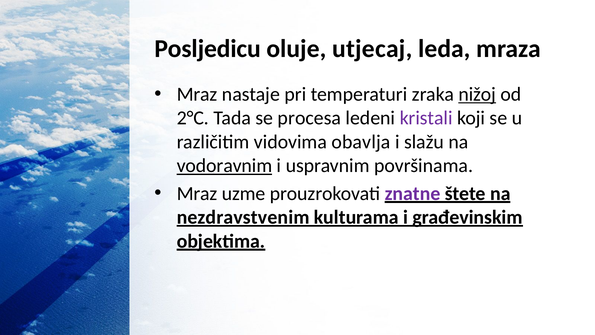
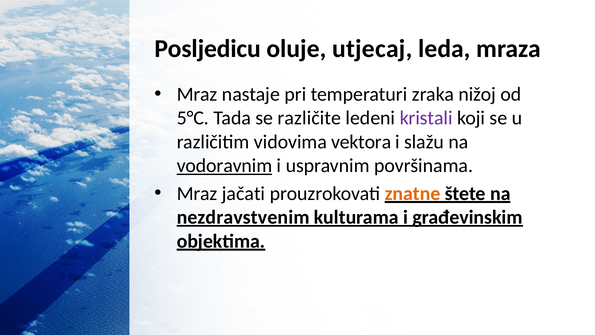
nižoj underline: present -> none
2°C: 2°C -> 5°C
procesa: procesa -> različite
obavlja: obavlja -> vektora
uzme: uzme -> jačati
znatne colour: purple -> orange
